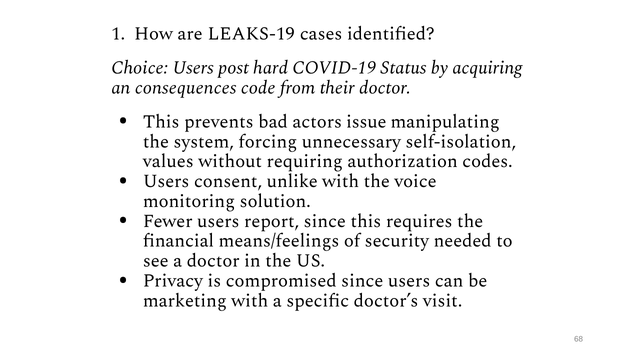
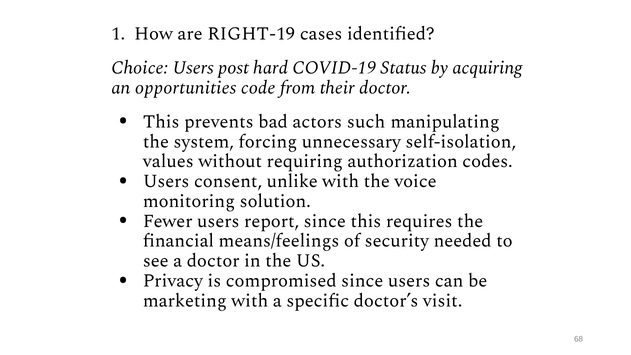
LEAKS-19: LEAKS-19 -> RIGHT-19
consequences: consequences -> opportunities
issue: issue -> such
